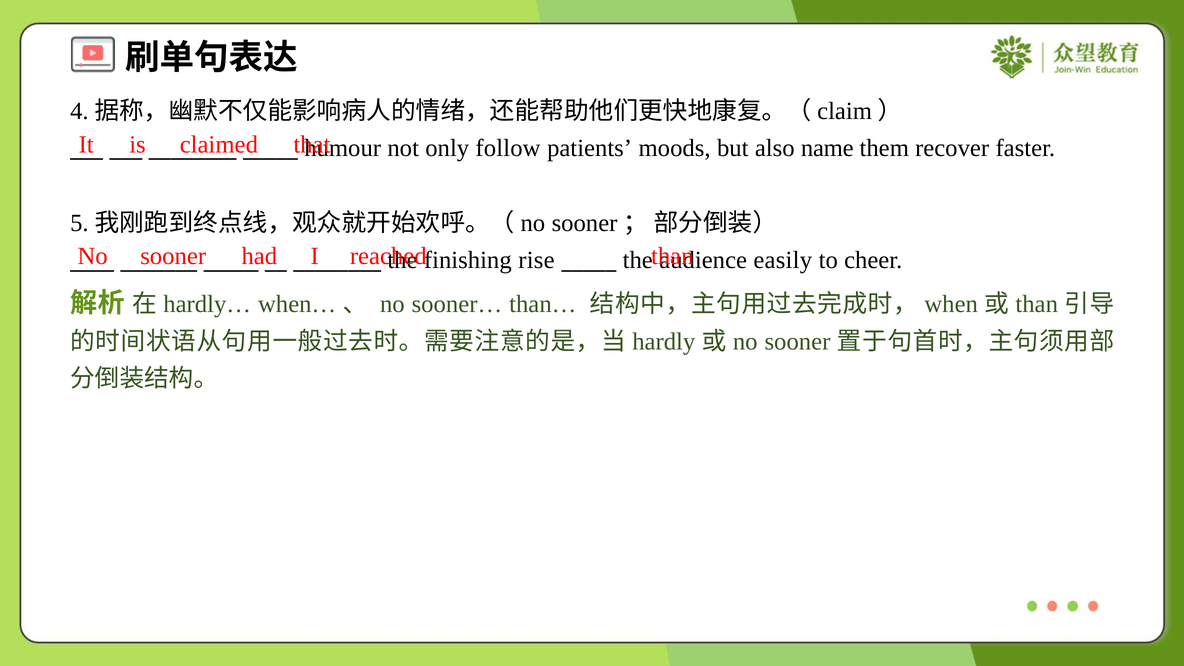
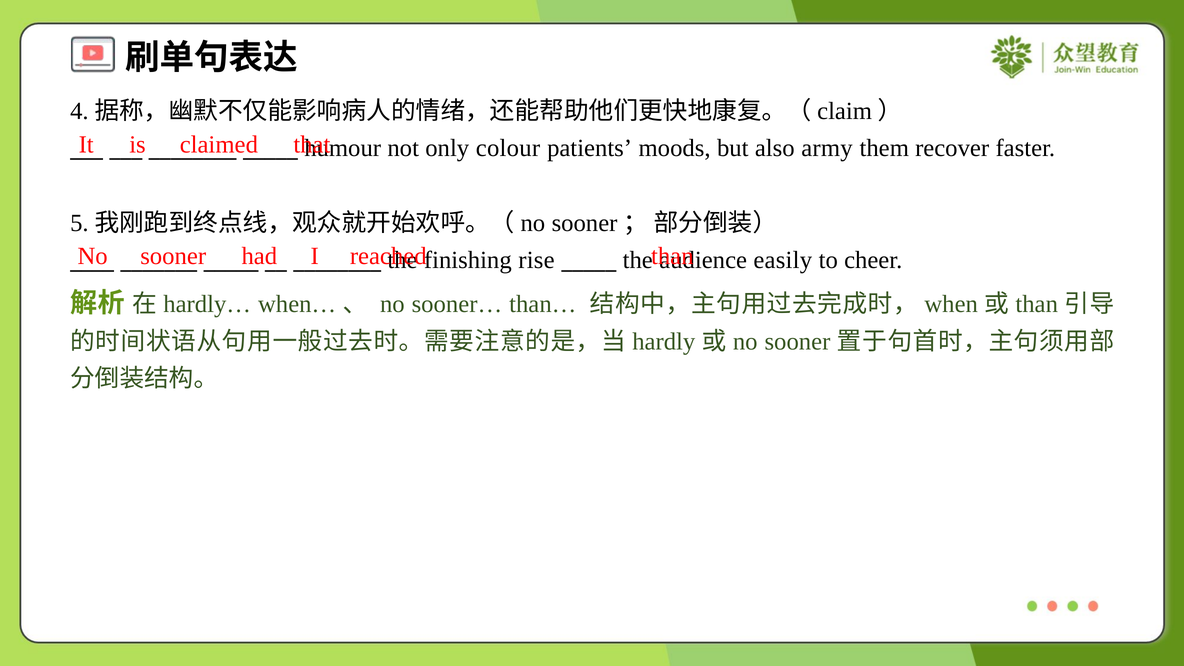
follow: follow -> colour
name: name -> army
